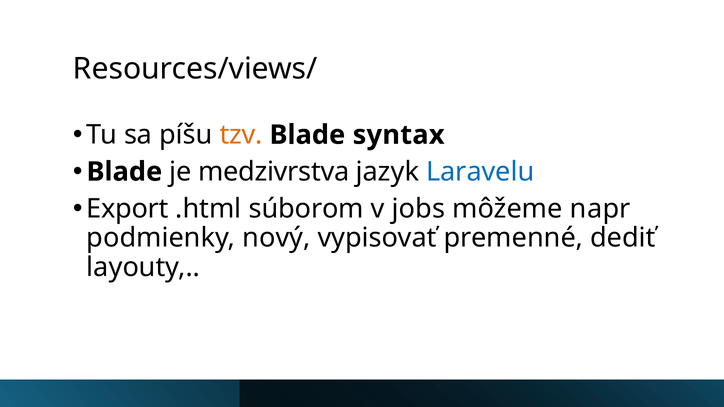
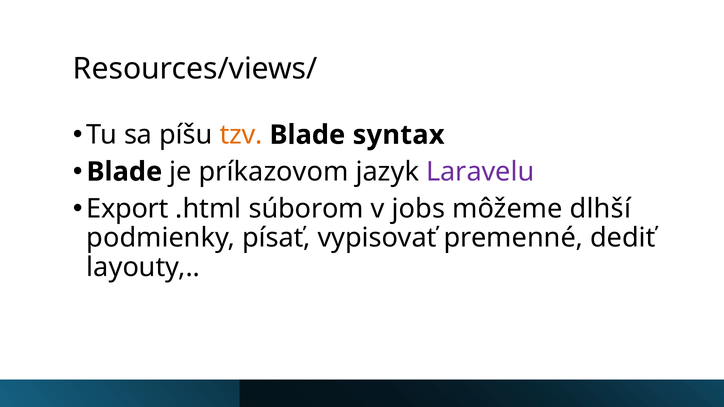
medzivrstva: medzivrstva -> príkazovom
Laravelu colour: blue -> purple
napr: napr -> dlhší
nový: nový -> písať
